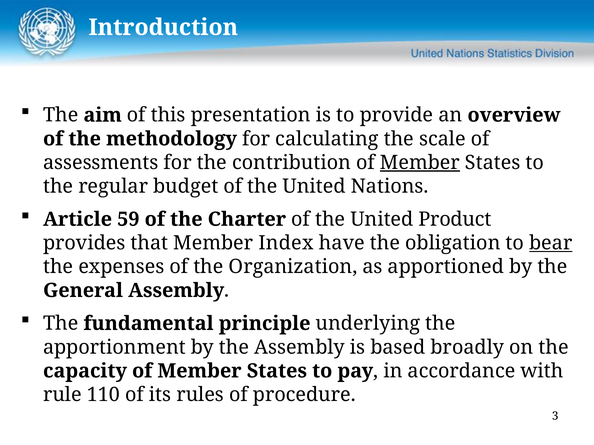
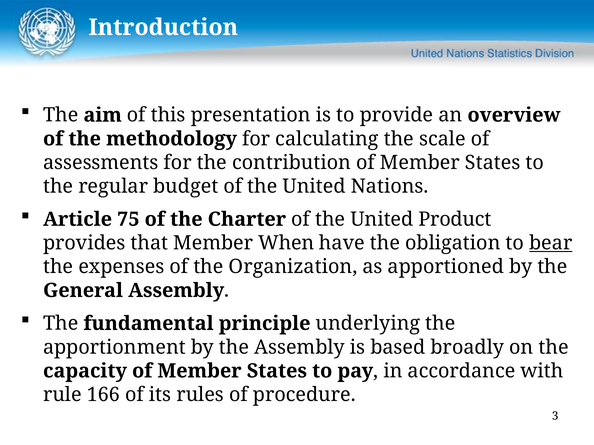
Member at (420, 163) underline: present -> none
59: 59 -> 75
Index: Index -> When
110: 110 -> 166
